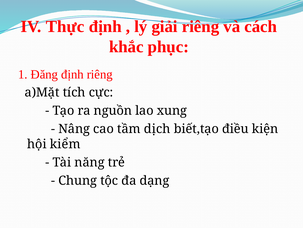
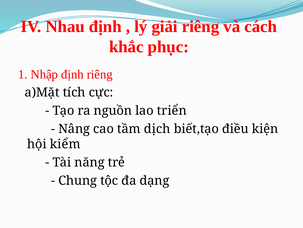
Thực: Thực -> Nhau
Đăng: Đăng -> Nhập
xung: xung -> triển
